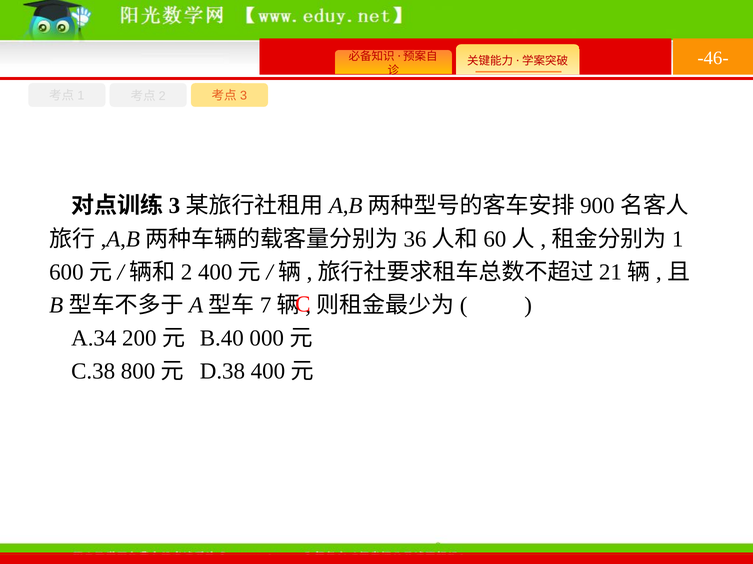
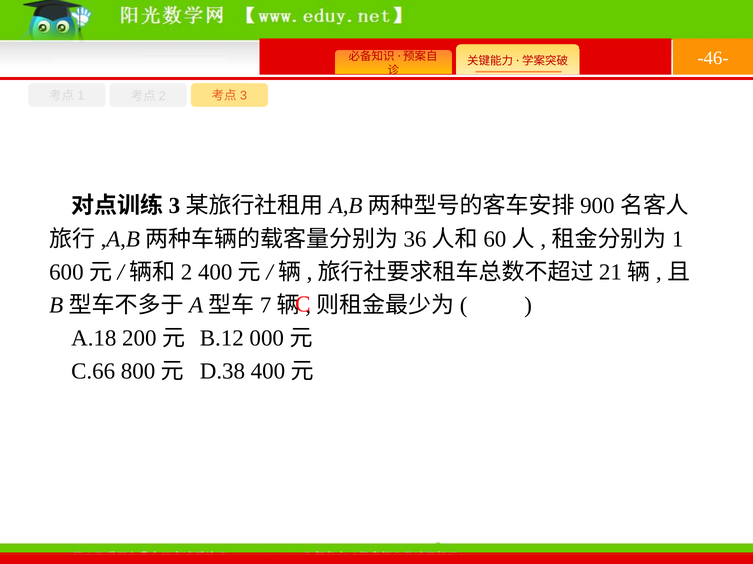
A.34: A.34 -> A.18
B.40: B.40 -> B.12
C.38: C.38 -> C.66
